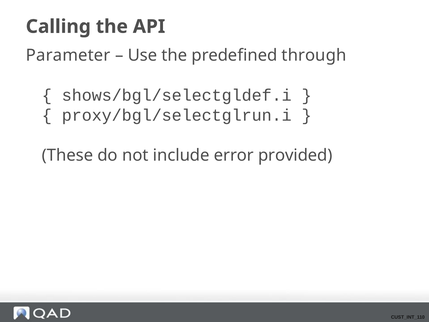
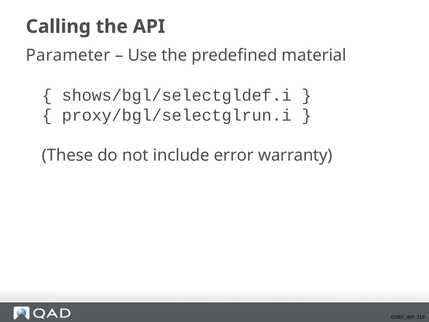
through: through -> material
provided: provided -> warranty
